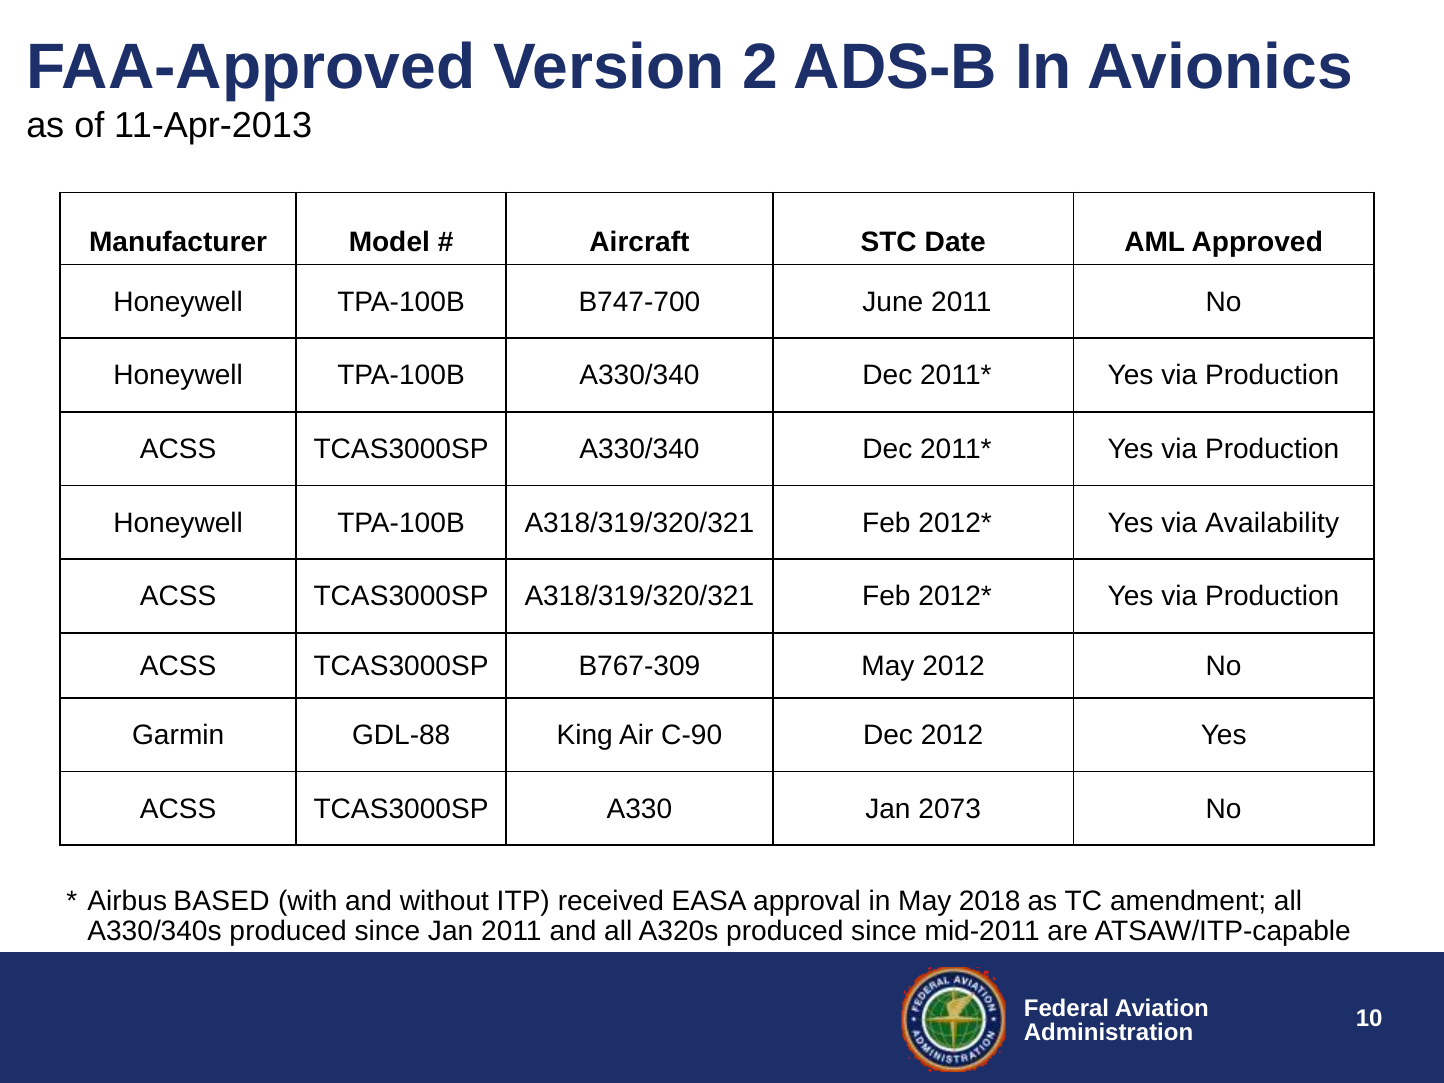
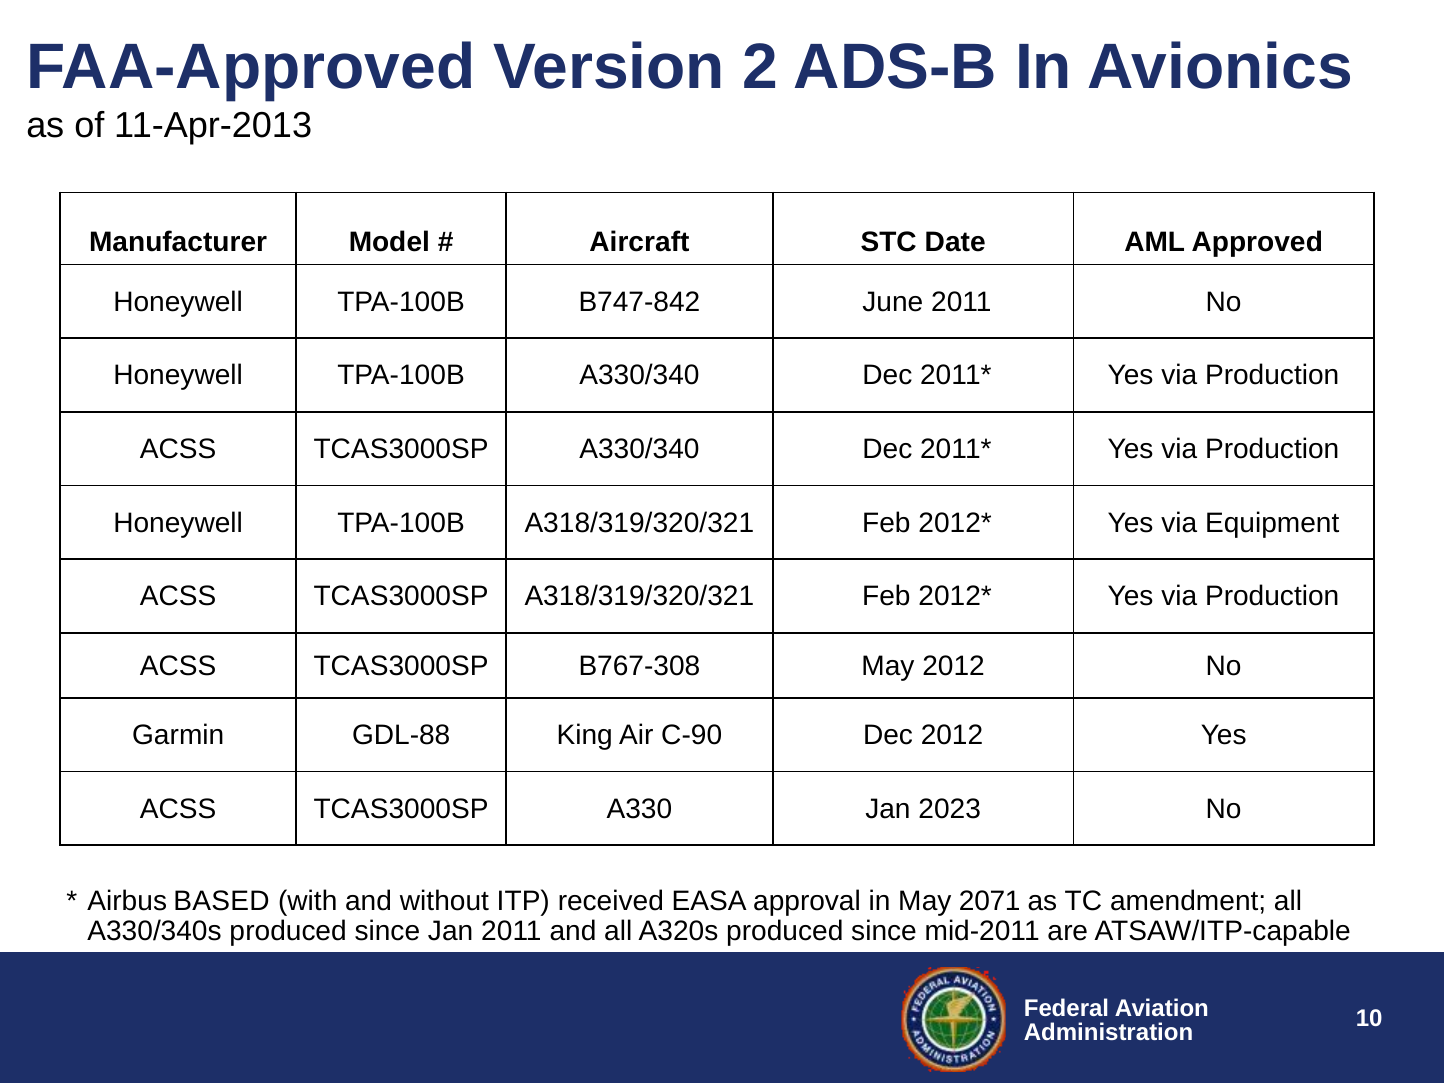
B747-700: B747-700 -> B747-842
Availability: Availability -> Equipment
B767-309: B767-309 -> B767-308
2073: 2073 -> 2023
2018: 2018 -> 2071
